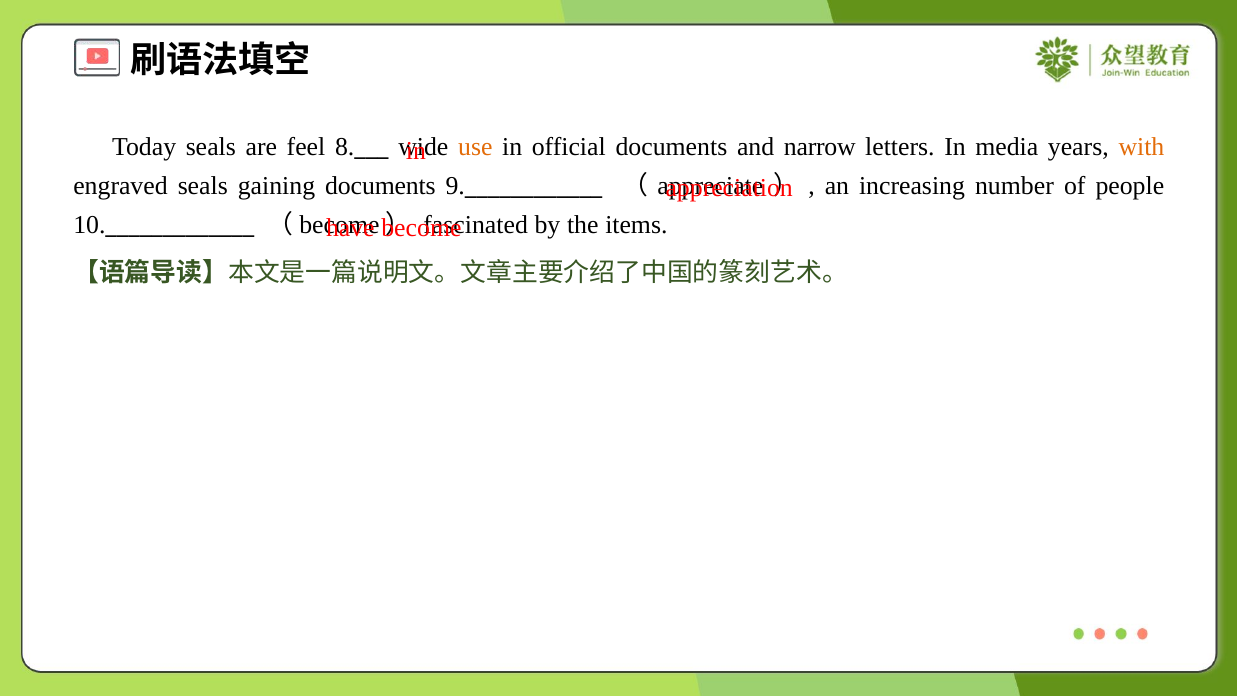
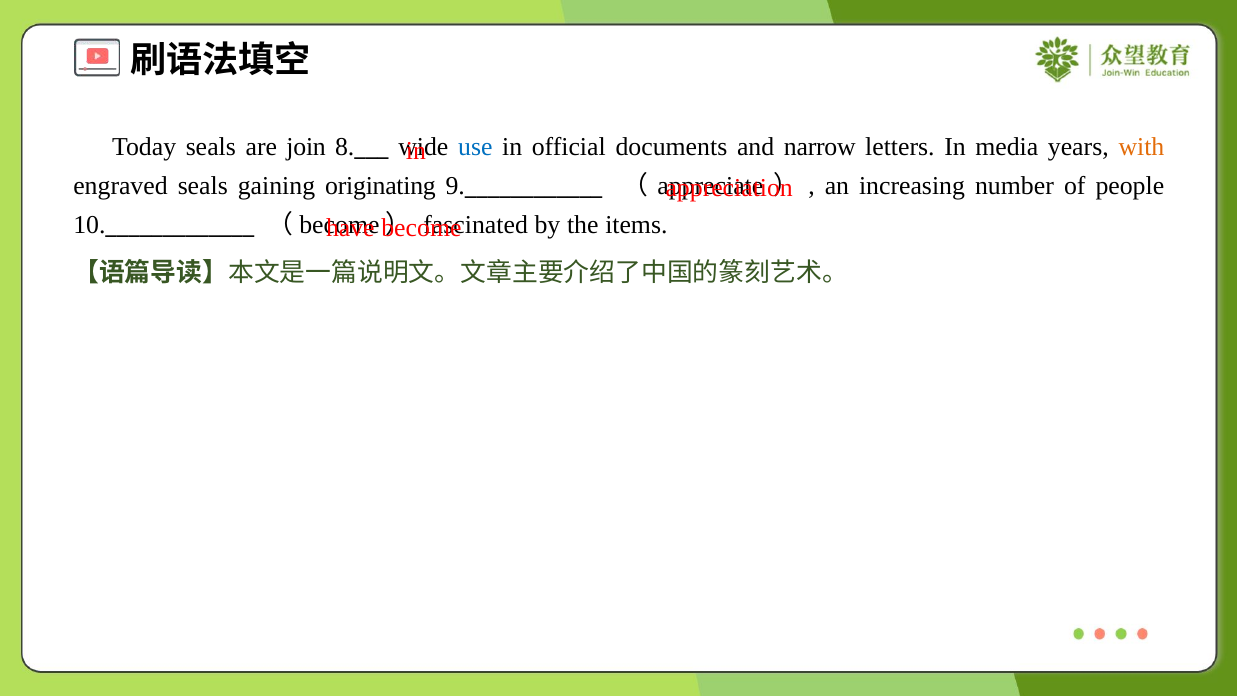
feel: feel -> join
use colour: orange -> blue
gaining documents: documents -> originating
